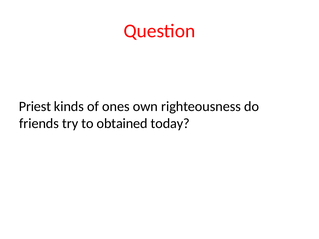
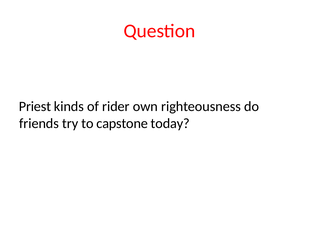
ones: ones -> rider
obtained: obtained -> capstone
